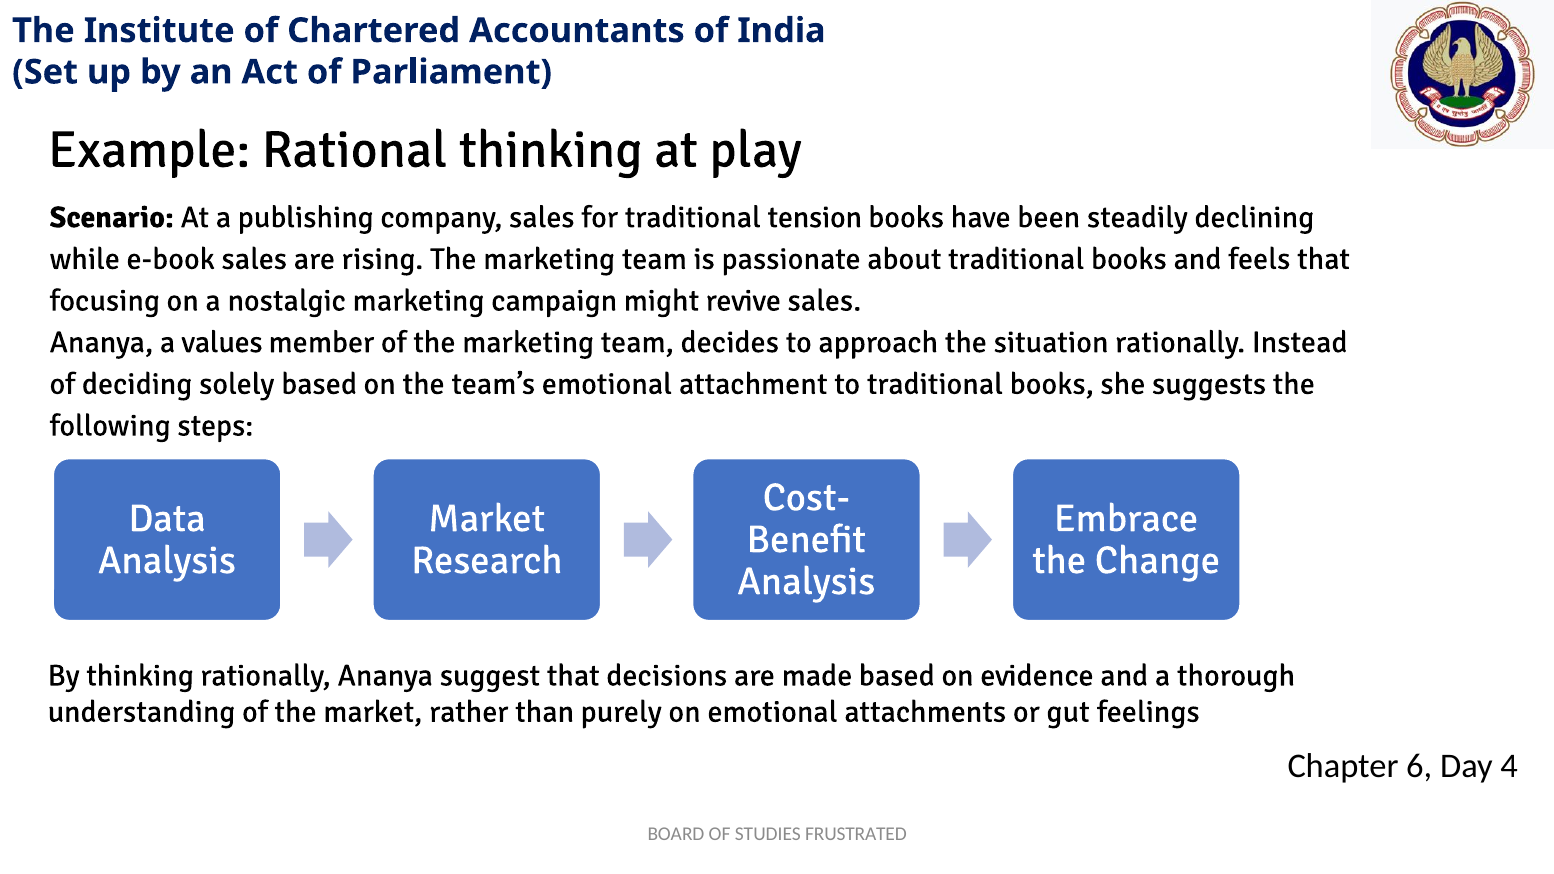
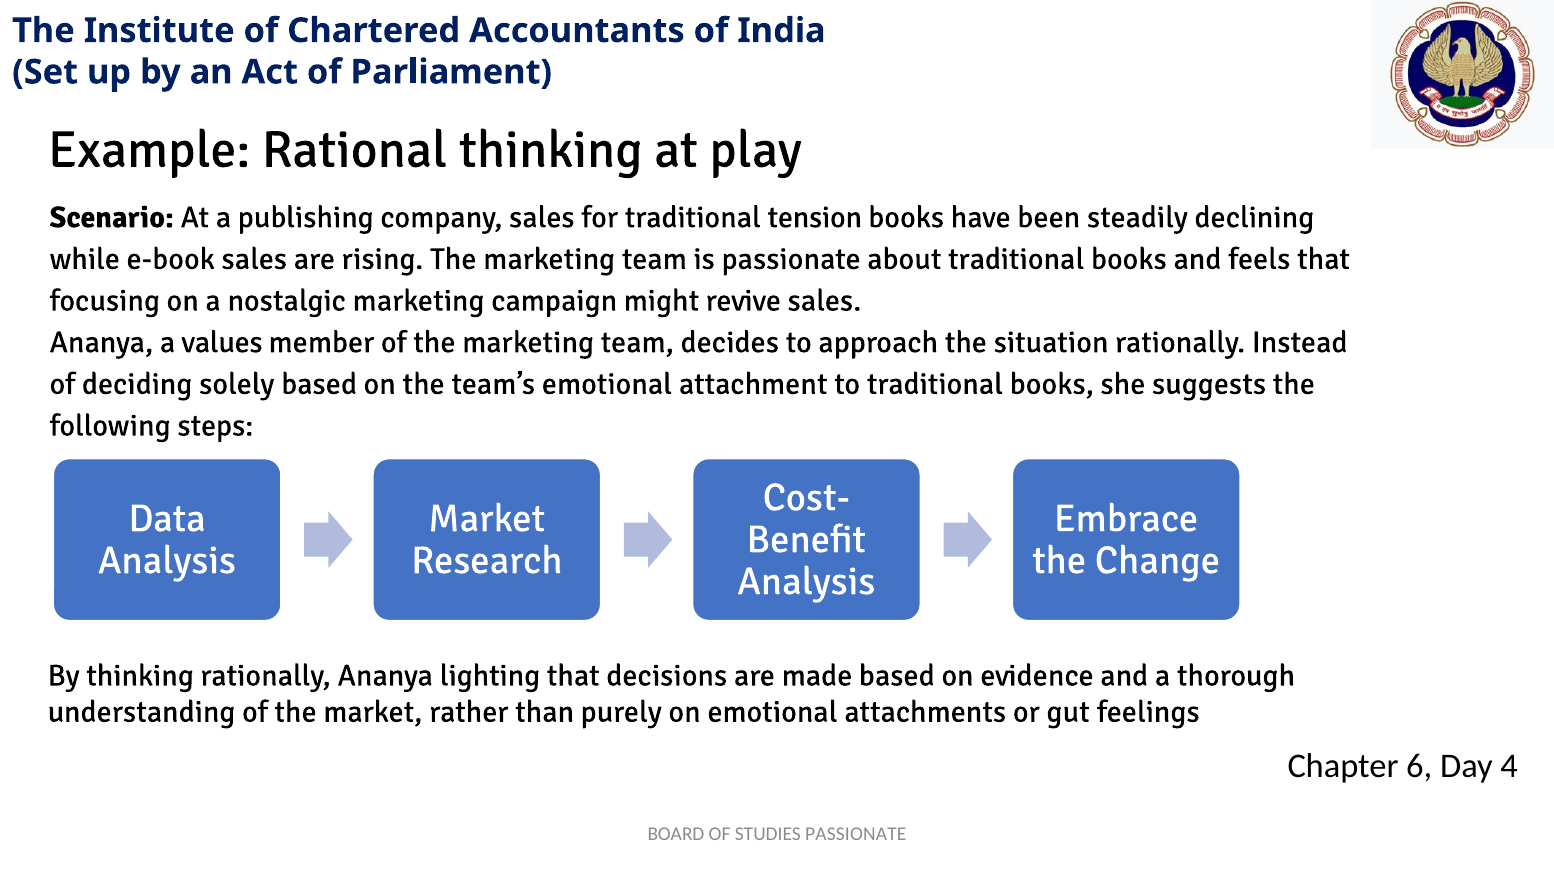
suggest: suggest -> lighting
STUDIES FRUSTRATED: FRUSTRATED -> PASSIONATE
